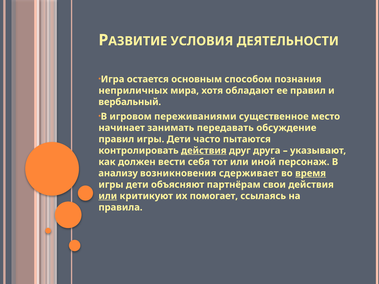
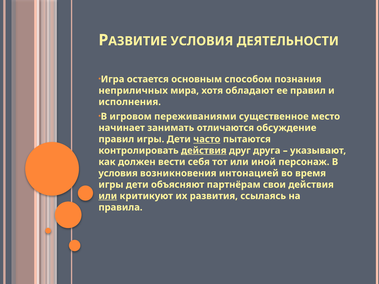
вербальный: вербальный -> исполнения
передавать: передавать -> отличаются
часто underline: none -> present
анализу at (118, 173): анализу -> условия
сдерживает: сдерживает -> интонацией
время underline: present -> none
помогает: помогает -> развития
